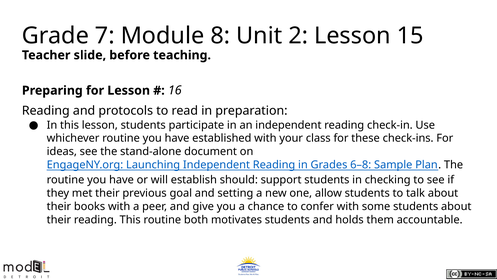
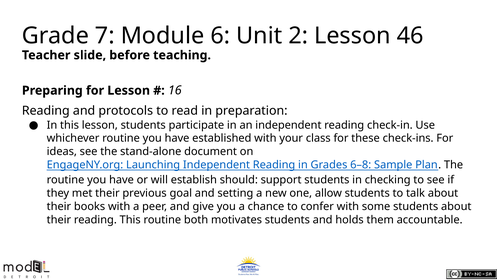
8: 8 -> 6
15: 15 -> 46
